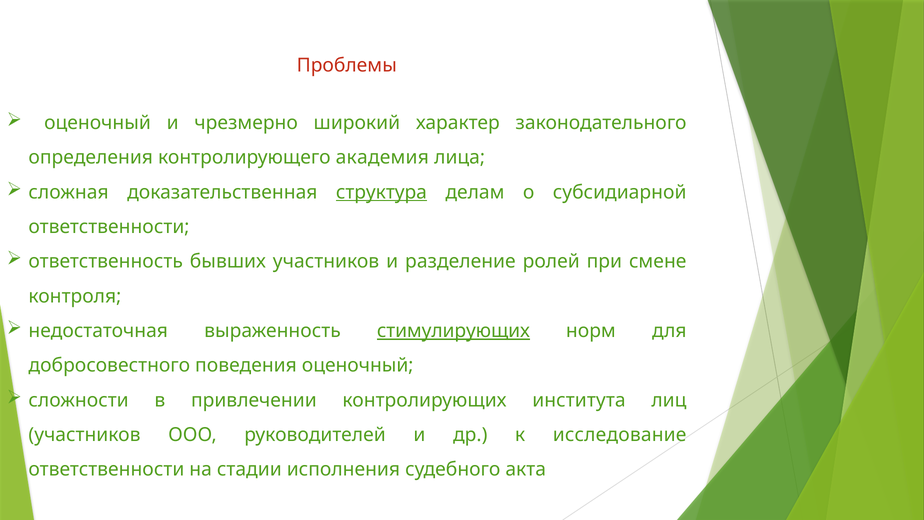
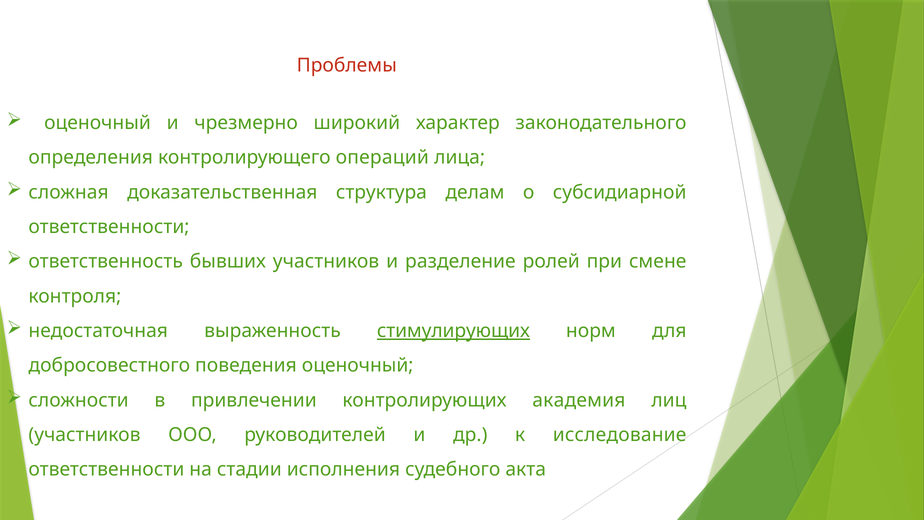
академия: академия -> операций
структура underline: present -> none
института: института -> академия
